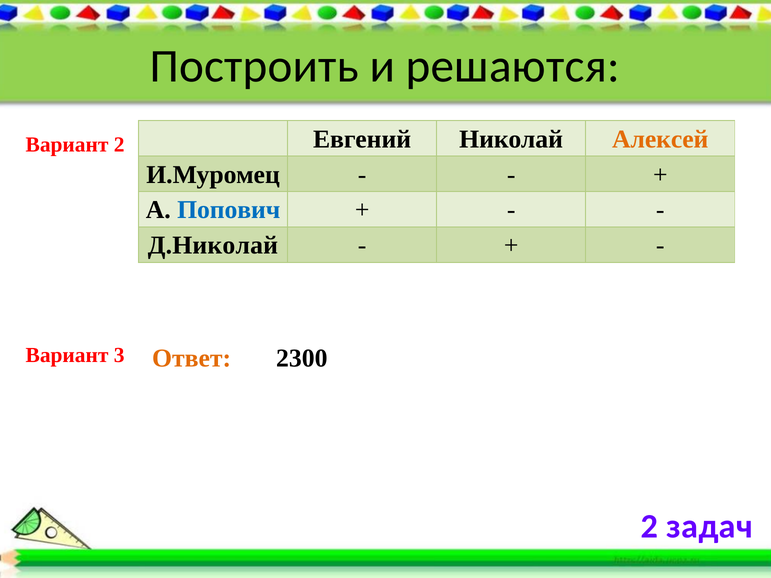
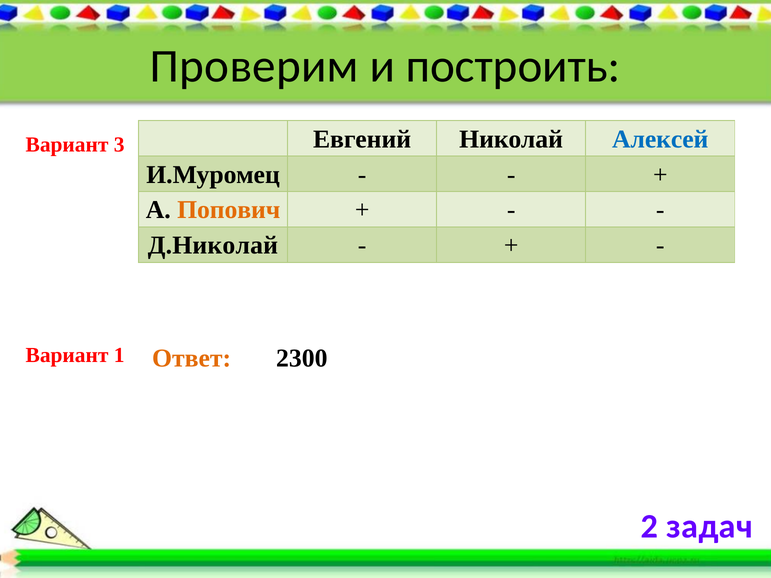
Построить: Построить -> Проверим
решаются: решаются -> построить
Алексей colour: orange -> blue
Вариант 2: 2 -> 3
Попович colour: blue -> orange
3: 3 -> 1
